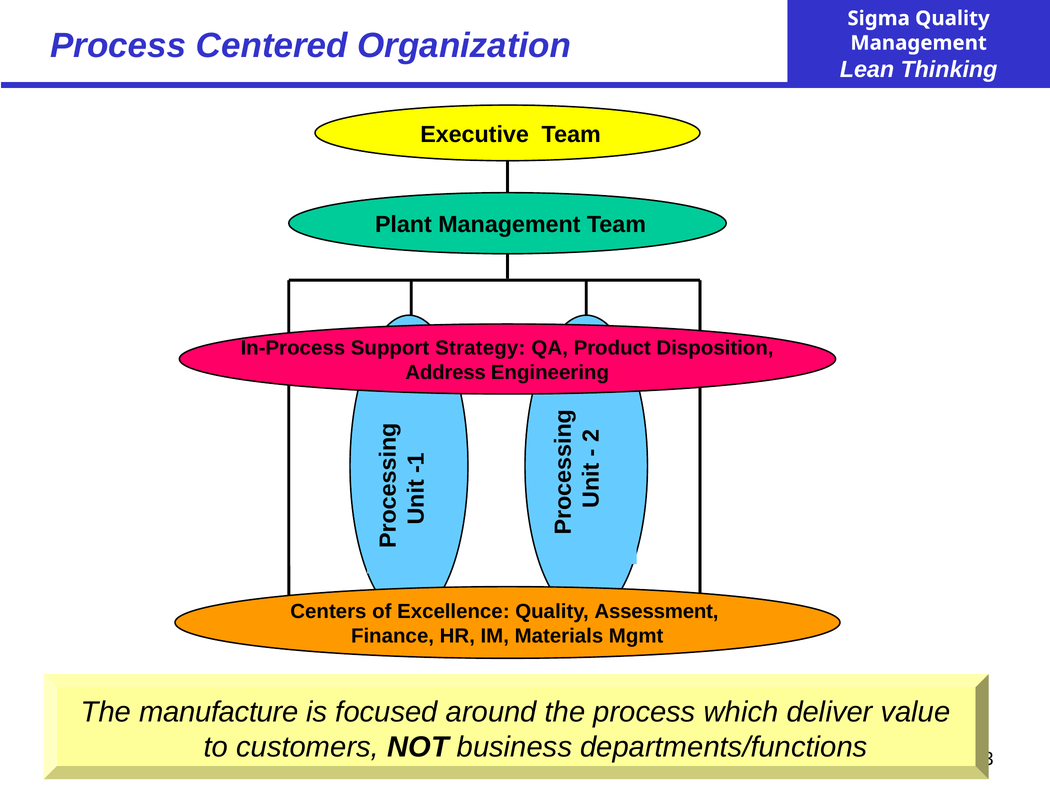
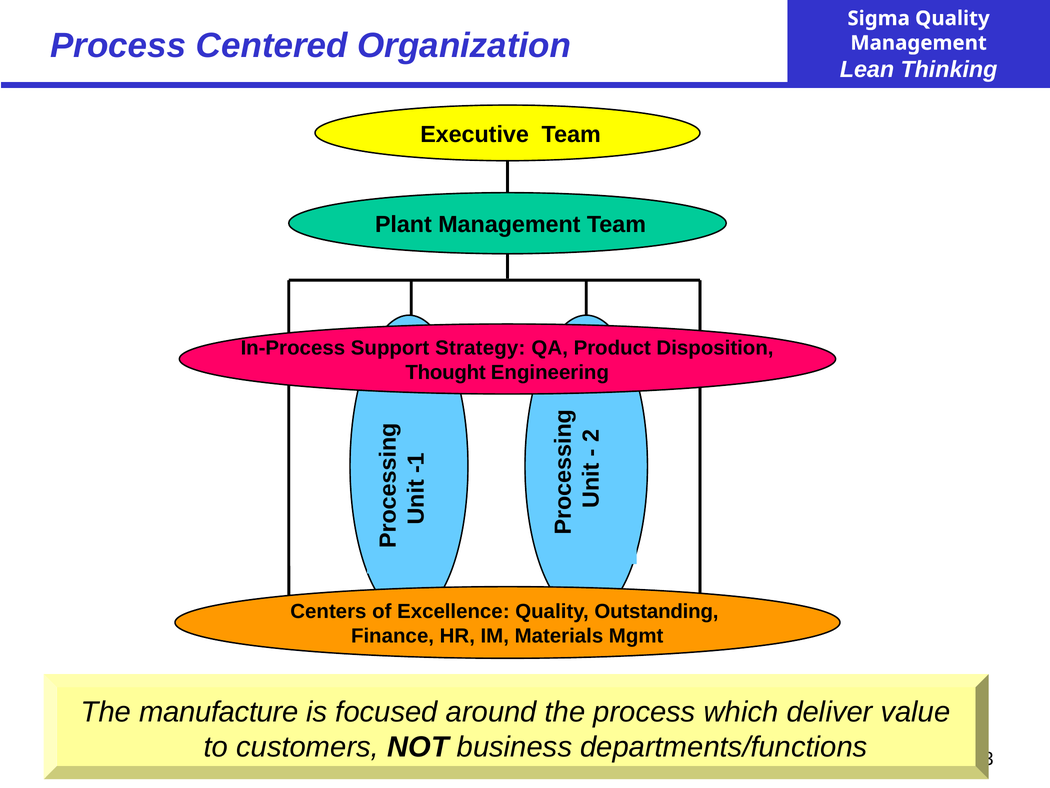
Address: Address -> Thought
Assessment: Assessment -> Outstanding
